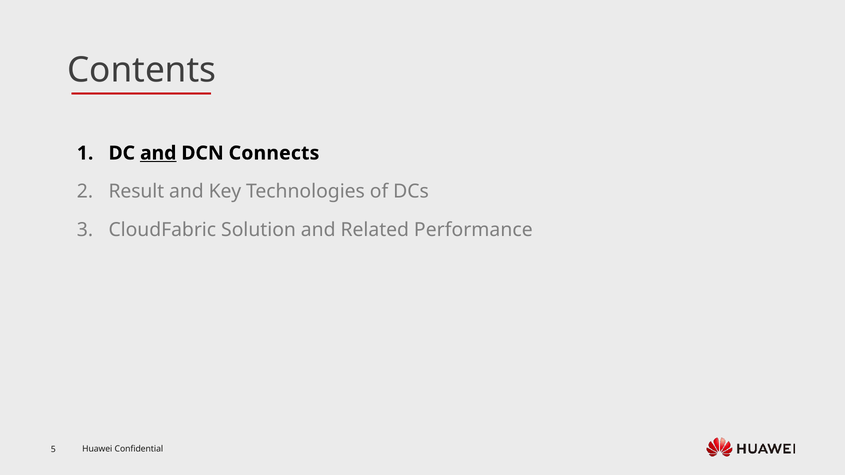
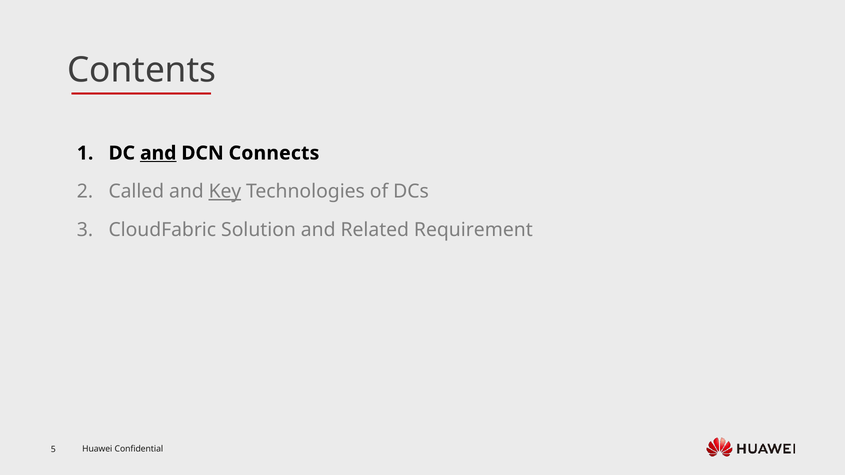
Result: Result -> Called
Key underline: none -> present
Performance: Performance -> Requirement
